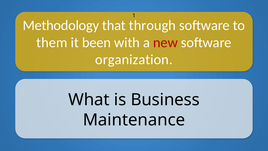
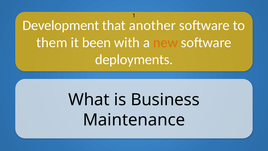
Methodology: Methodology -> Development
through: through -> another
new colour: red -> orange
organization: organization -> deployments
